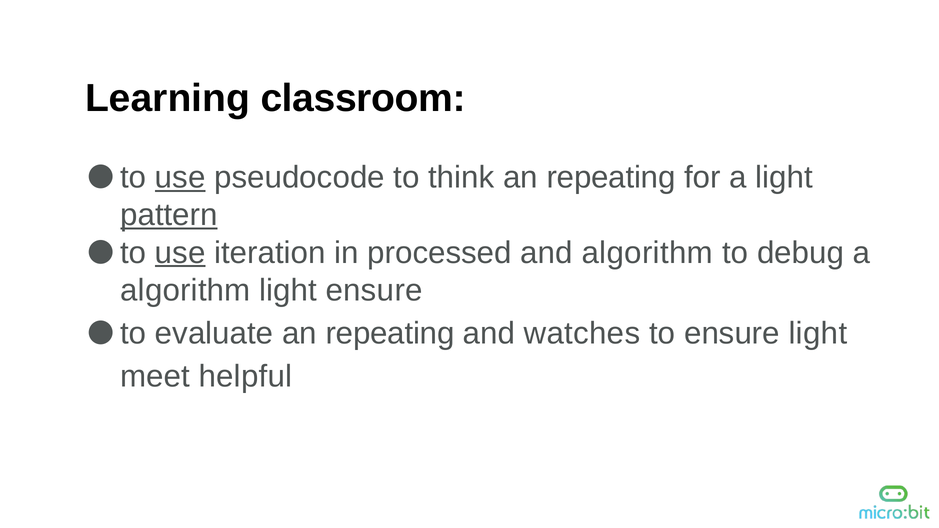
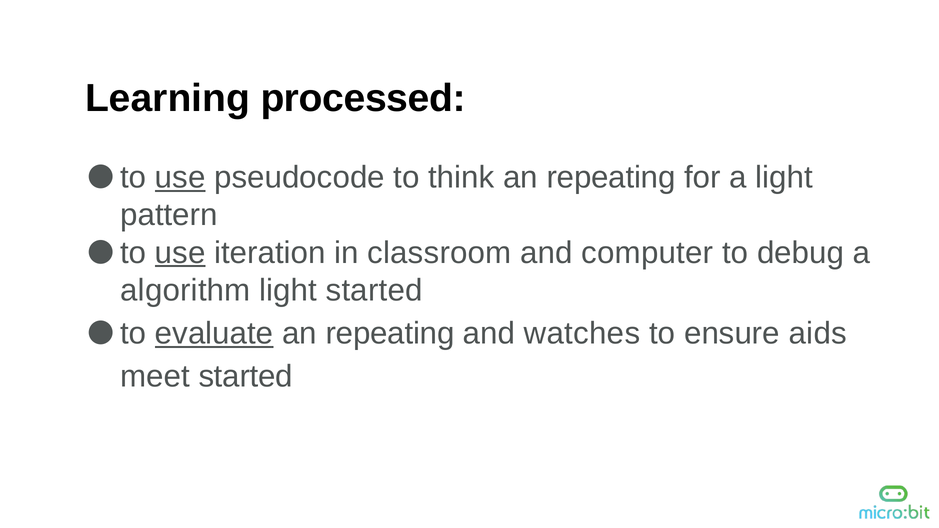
classroom: classroom -> processed
pattern underline: present -> none
processed: processed -> classroom
and algorithm: algorithm -> computer
light ensure: ensure -> started
evaluate underline: none -> present
ensure light: light -> aids
meet helpful: helpful -> started
